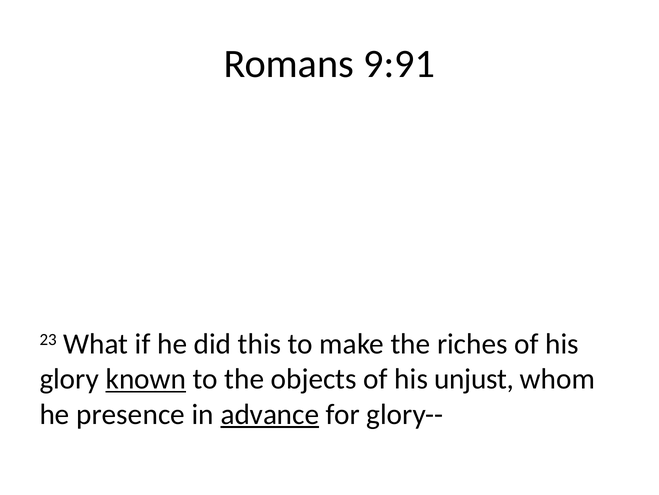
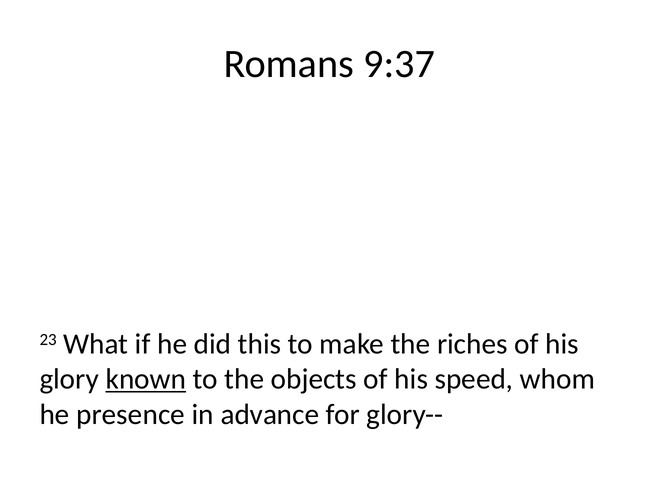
9:91: 9:91 -> 9:37
unjust: unjust -> speed
advance underline: present -> none
